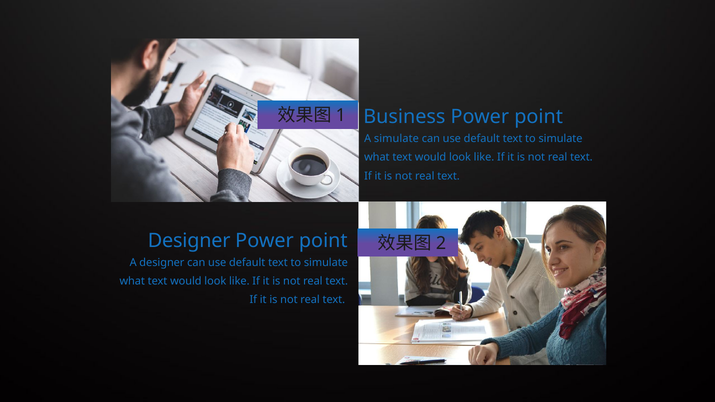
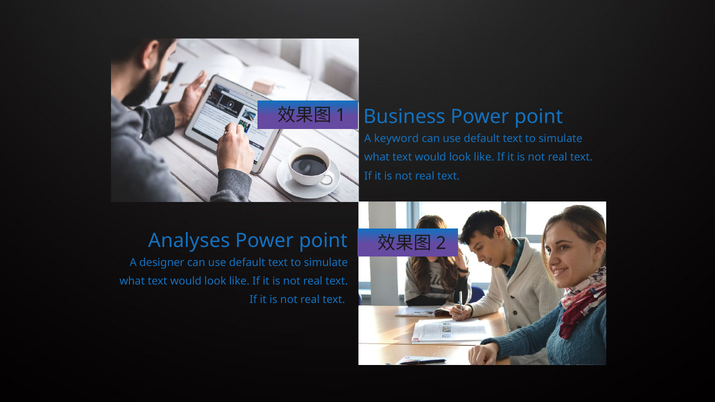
A simulate: simulate -> keyword
Designer at (189, 241): Designer -> Analyses
